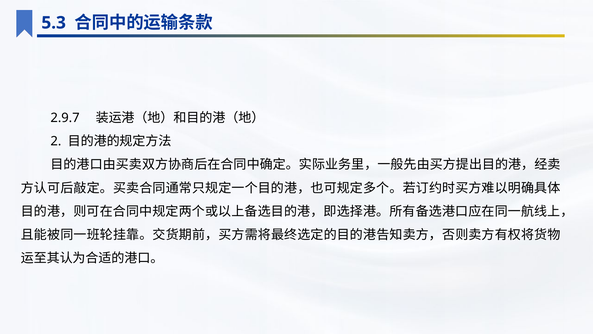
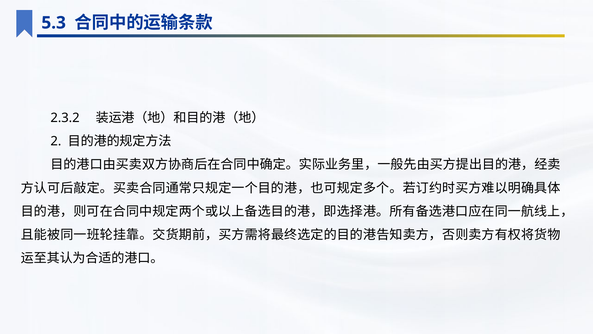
2.9.7: 2.9.7 -> 2.3.2
